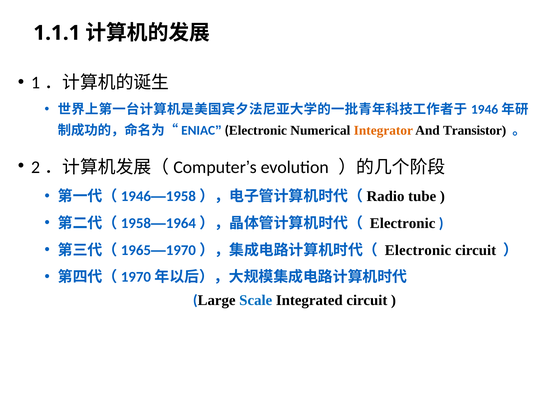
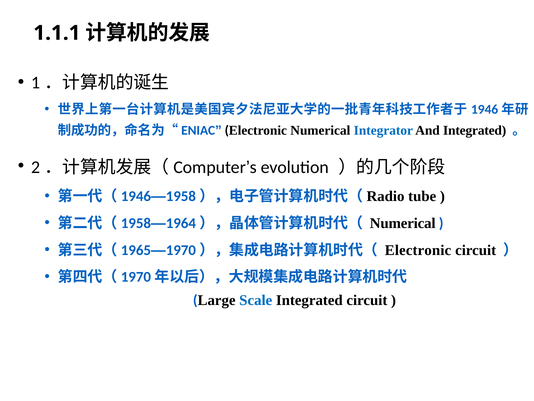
Integrator colour: orange -> blue
And Transistor: Transistor -> Integrated
Electronic at (403, 223): Electronic -> Numerical
